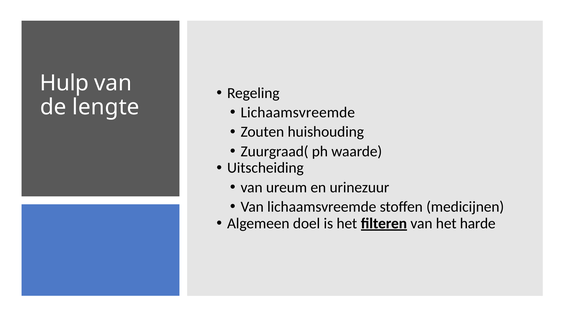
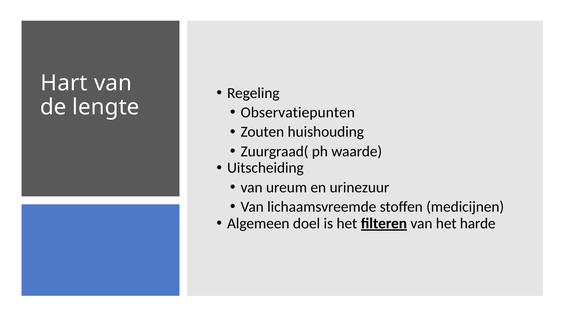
Hulp: Hulp -> Hart
Lichaamsvreemde at (298, 113): Lichaamsvreemde -> Observatiepunten
